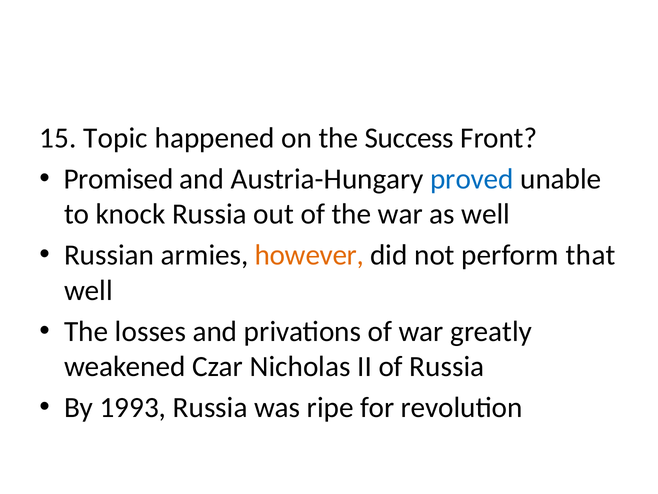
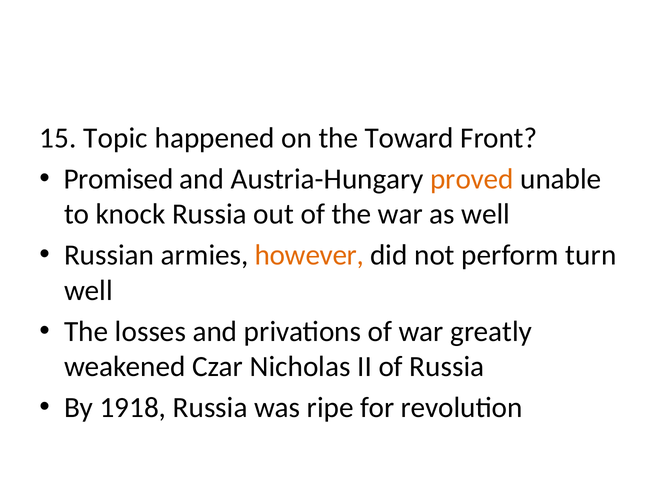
Success: Success -> Toward
proved colour: blue -> orange
that: that -> turn
1993: 1993 -> 1918
